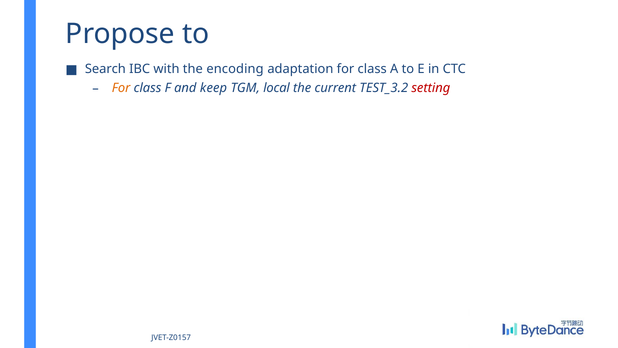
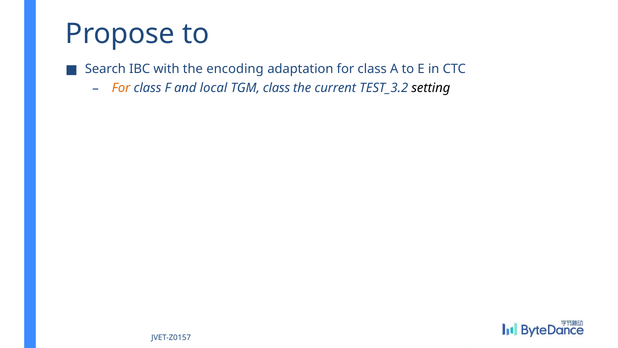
keep: keep -> local
TGM local: local -> class
setting colour: red -> black
